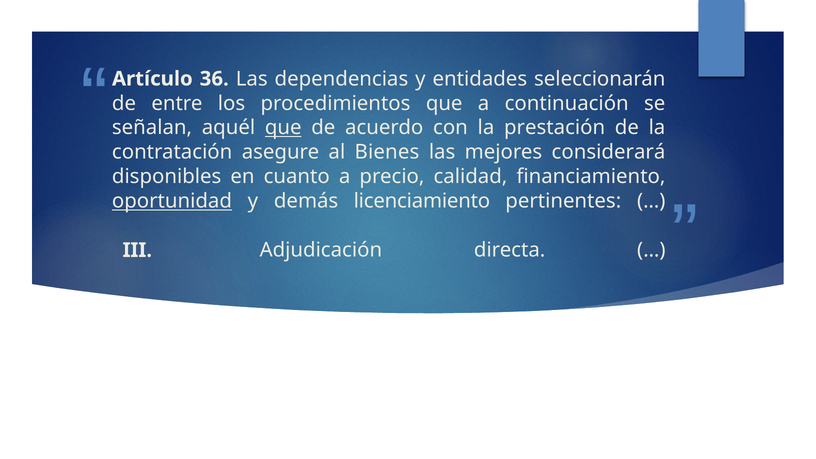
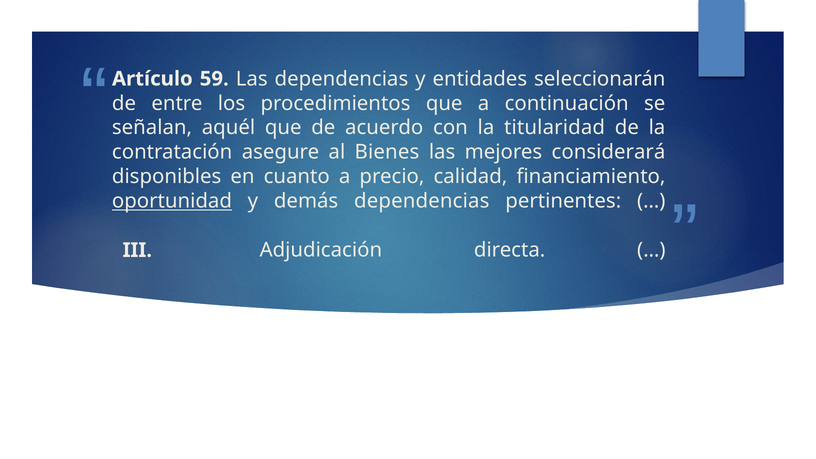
36: 36 -> 59
que at (283, 128) underline: present -> none
prestación: prestación -> titularidad
demás licenciamiento: licenciamiento -> dependencias
